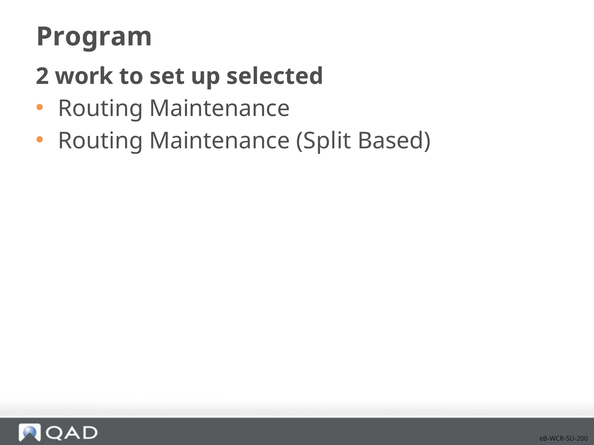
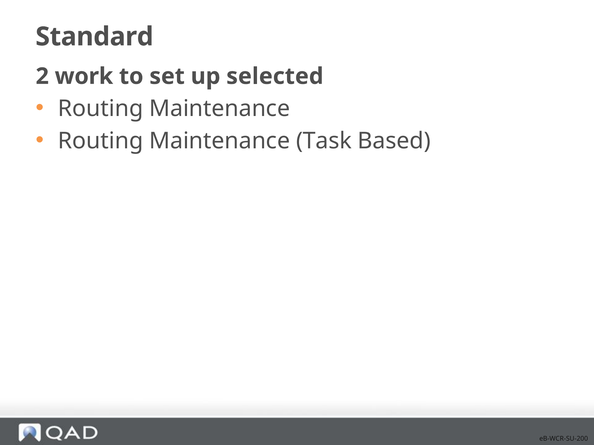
Program: Program -> Standard
Split: Split -> Task
